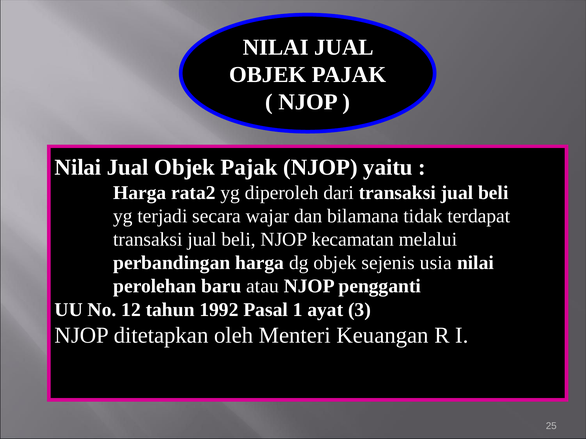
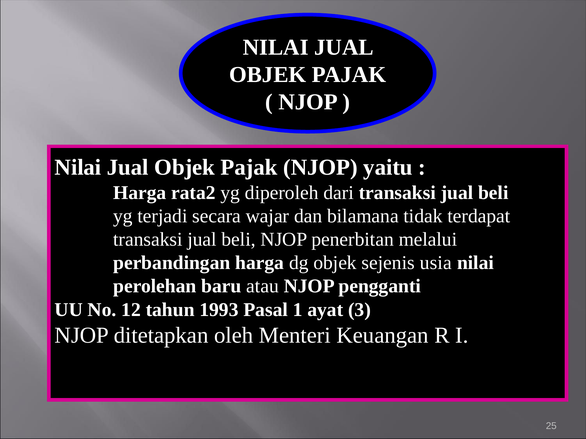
kecamatan: kecamatan -> penerbitan
1992: 1992 -> 1993
